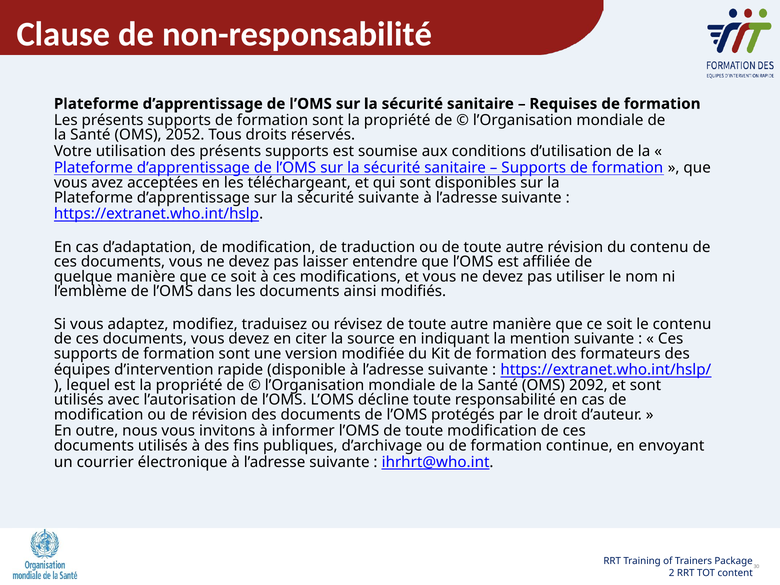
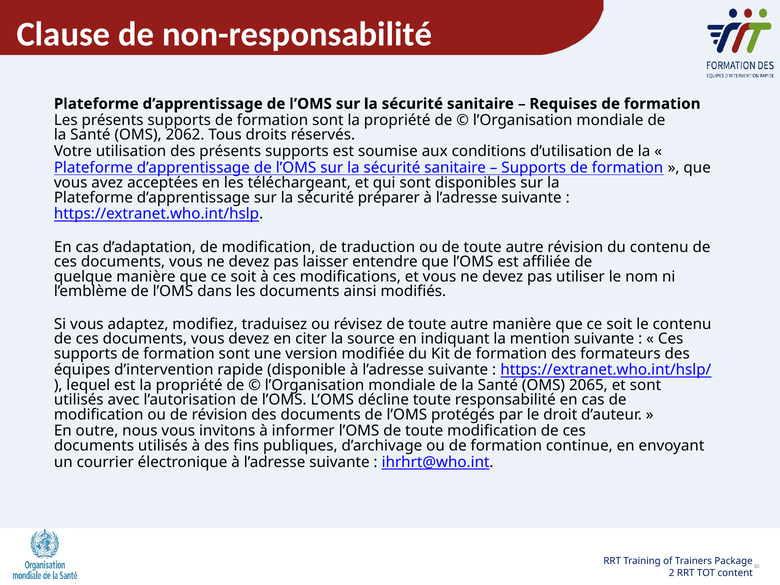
2052: 2052 -> 2062
sécurité suivante: suivante -> préparer
2092: 2092 -> 2065
